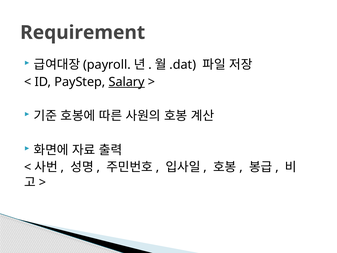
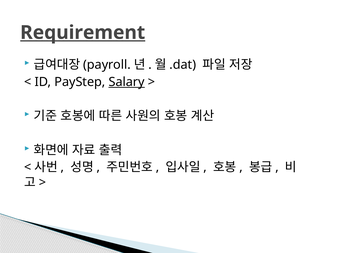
Requirement underline: none -> present
